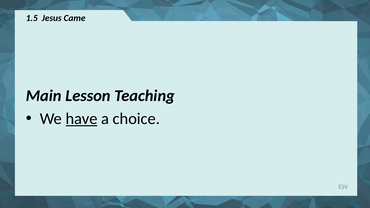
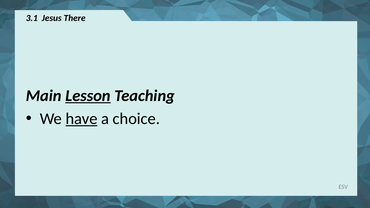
1.5: 1.5 -> 3.1
Came: Came -> There
Lesson underline: none -> present
